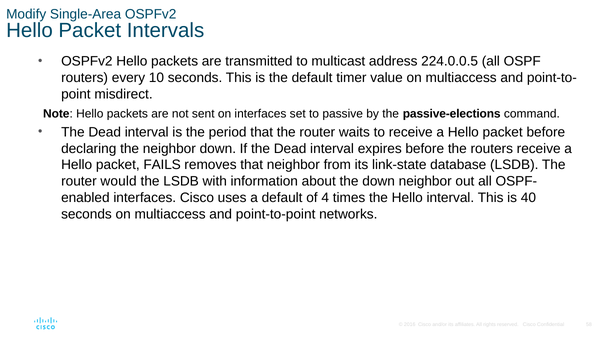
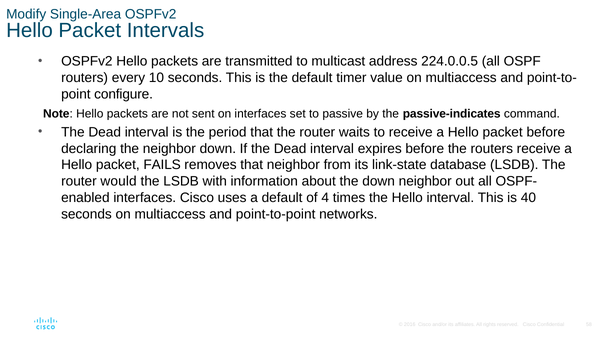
misdirect: misdirect -> configure
passive-elections: passive-elections -> passive-indicates
